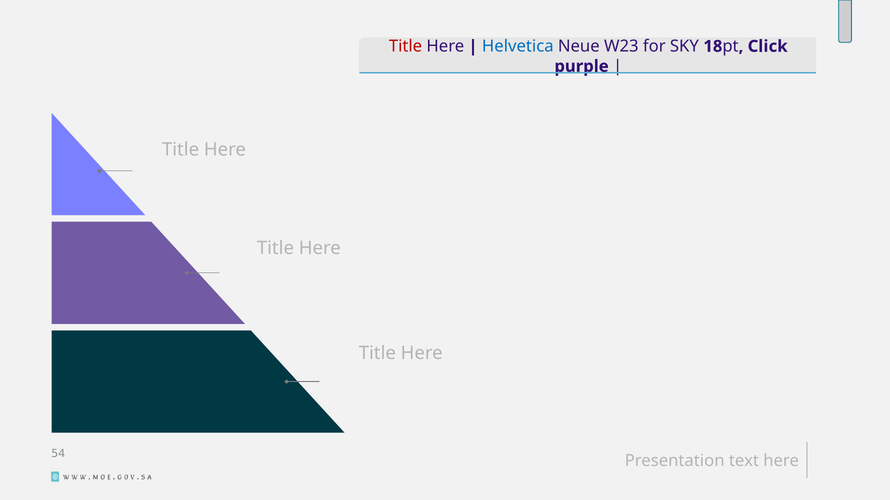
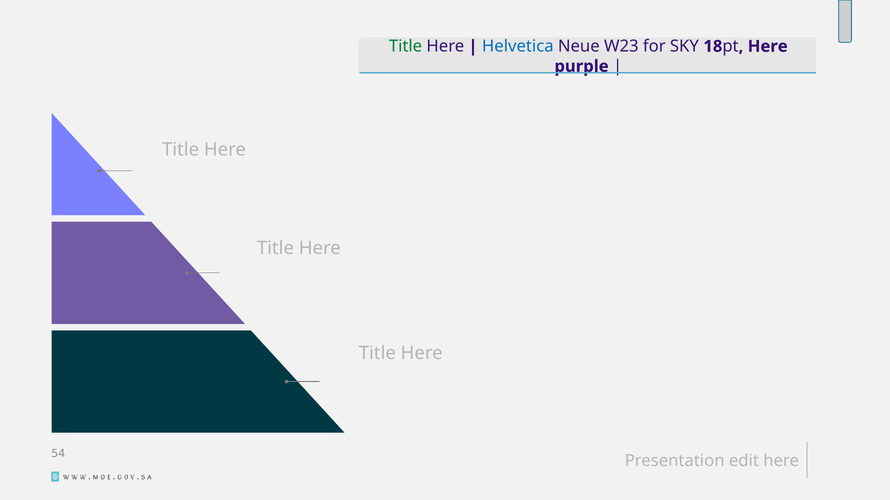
Title at (406, 46) colour: red -> green
Click at (768, 46): Click -> Here
text: text -> edit
